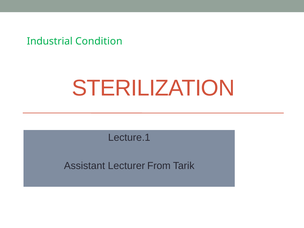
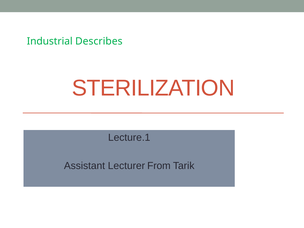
Condition: Condition -> Describes
